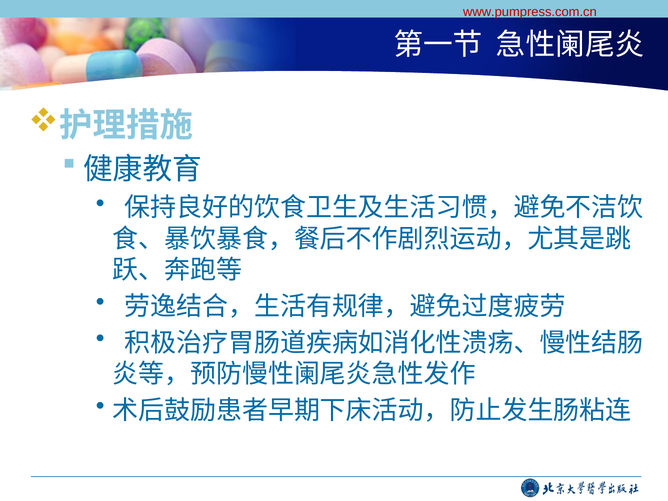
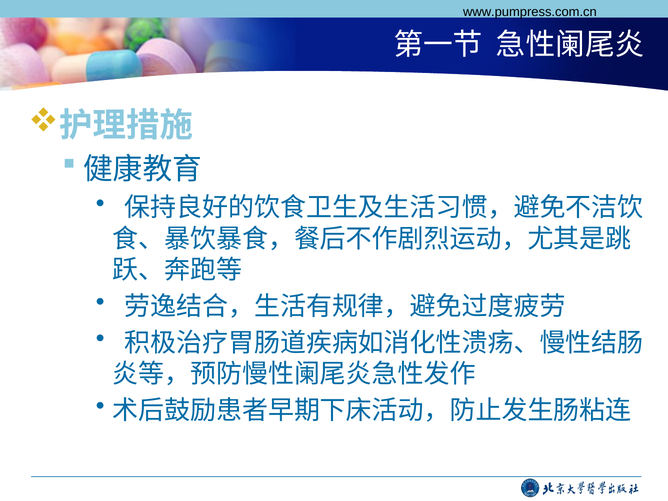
www.pumpress.com.cn colour: red -> black
